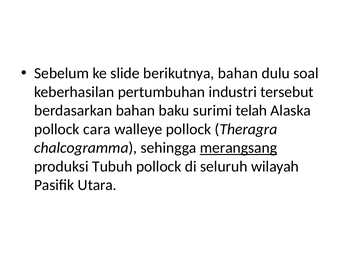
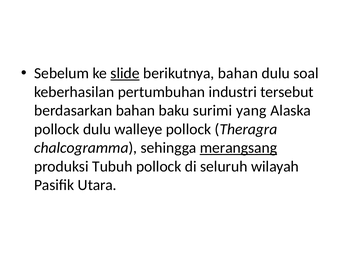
slide underline: none -> present
telah: telah -> yang
pollock cara: cara -> dulu
